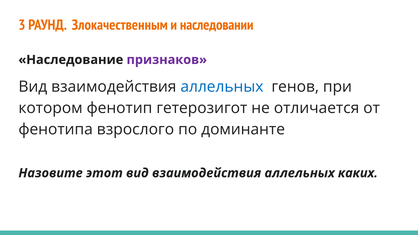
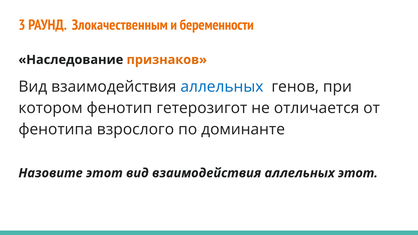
наследовании: наследовании -> беременности
признаков colour: purple -> orange
аллельных каких: каких -> этот
